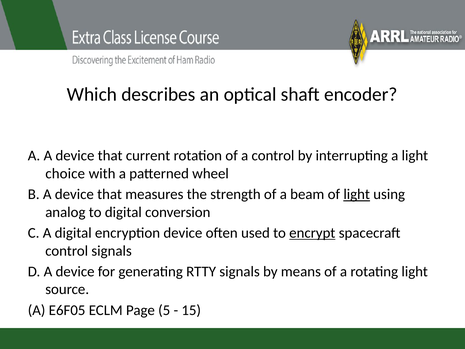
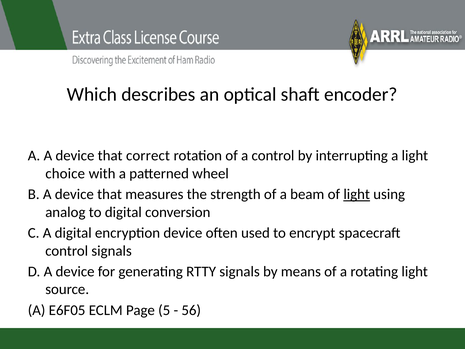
current: current -> correct
encrypt underline: present -> none
15: 15 -> 56
